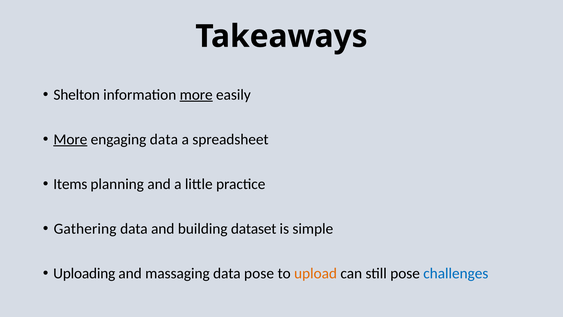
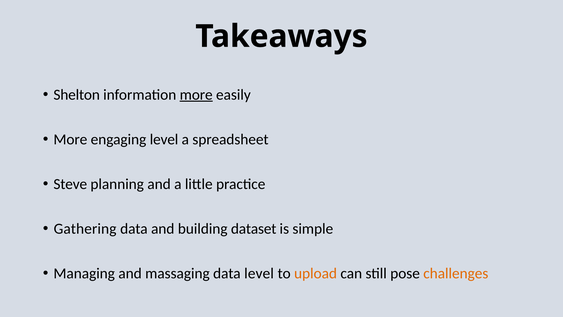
More at (70, 139) underline: present -> none
engaging data: data -> level
Items: Items -> Steve
Uploading: Uploading -> Managing
data pose: pose -> level
challenges colour: blue -> orange
